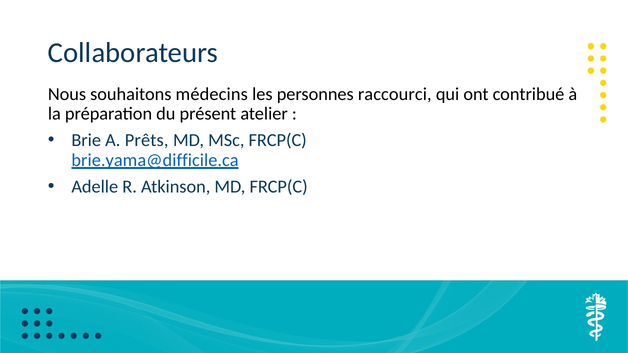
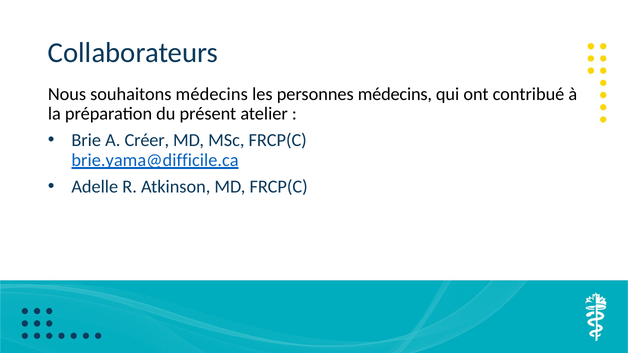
personnes raccourci: raccourci -> médecins
Prêts: Prêts -> Créer
